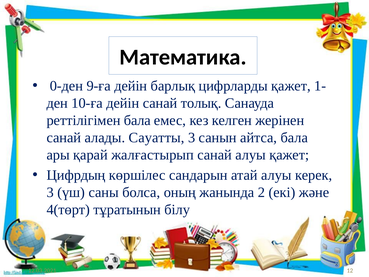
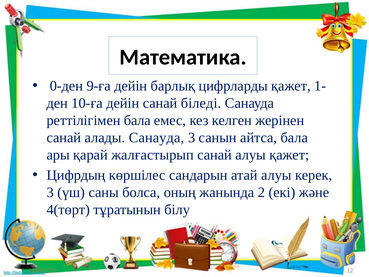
толық: толық -> біледі
алады Сауатты: Сауатты -> Санауда
